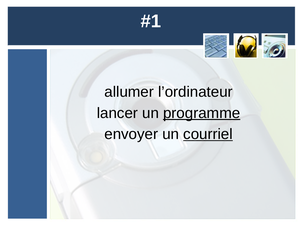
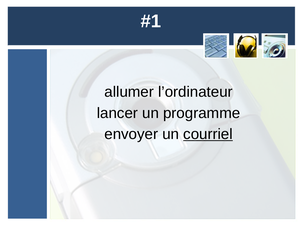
programme underline: present -> none
